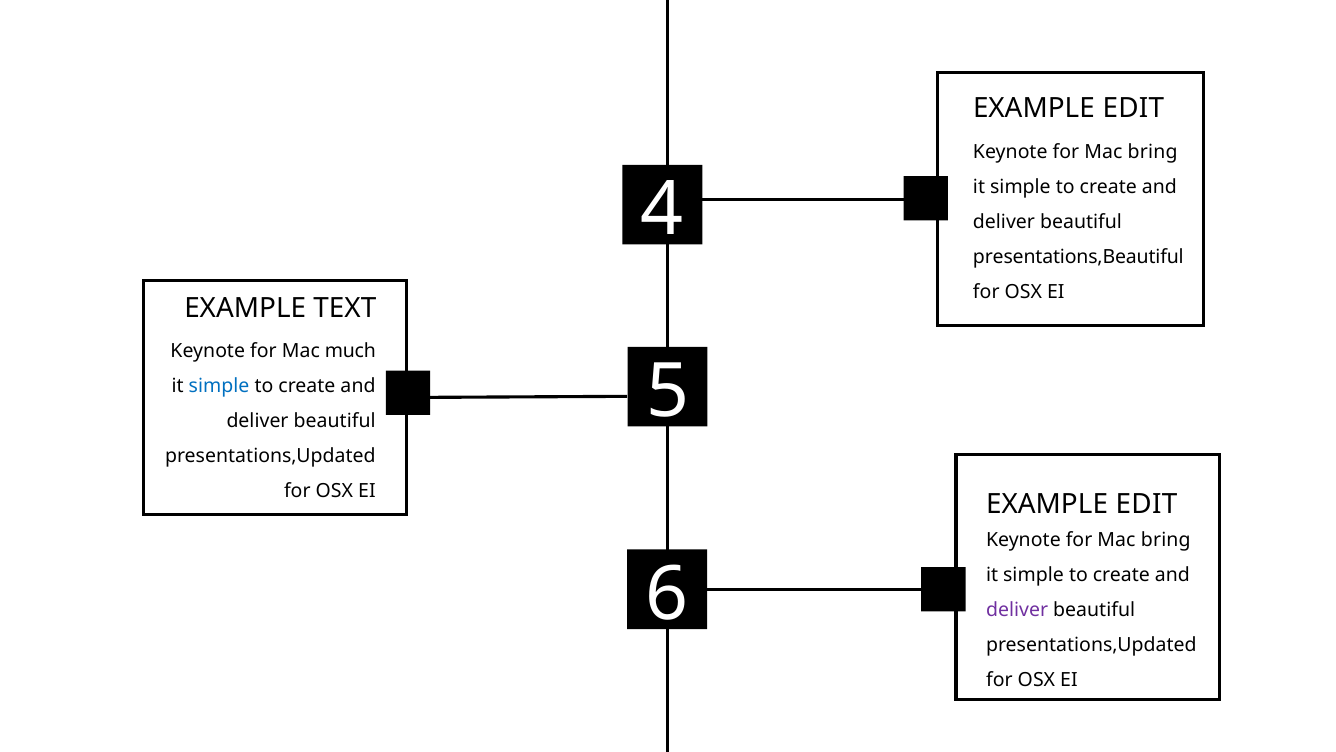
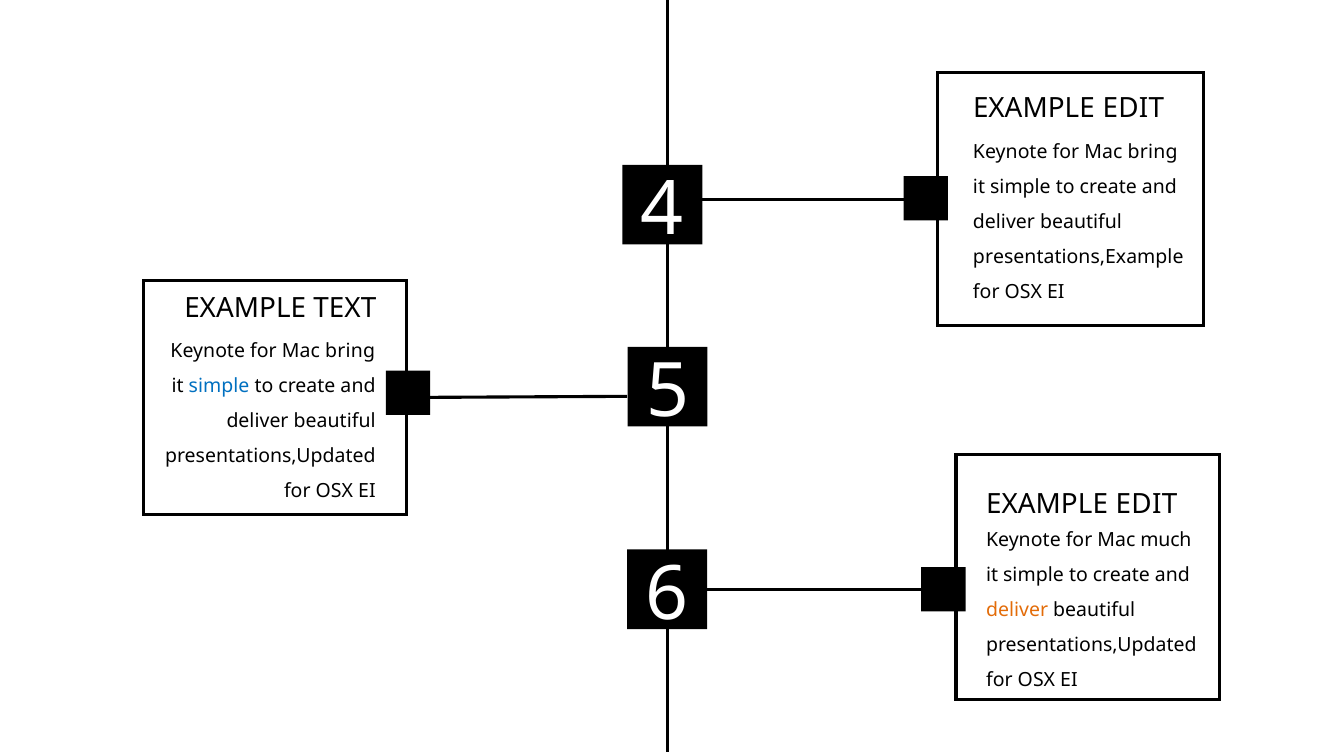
presentations,Beautiful: presentations,Beautiful -> presentations,Example
much at (350, 350): much -> bring
bring at (1166, 540): bring -> much
deliver at (1017, 610) colour: purple -> orange
